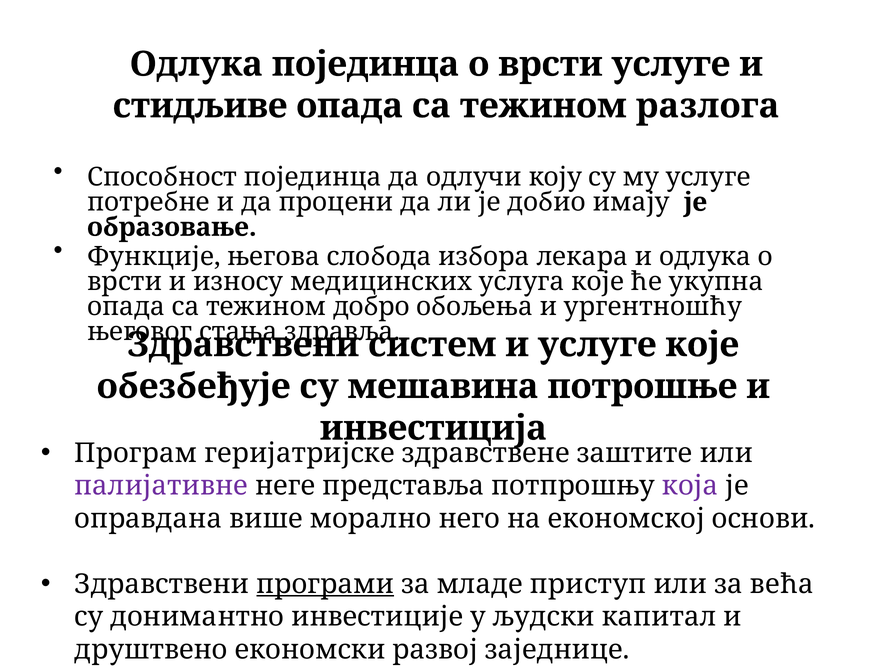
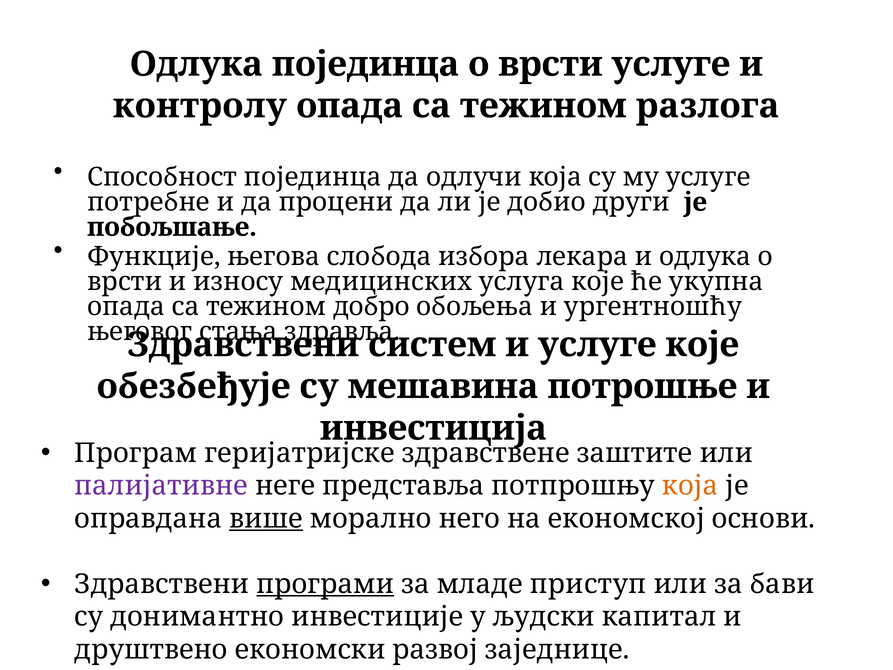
стидљиве: стидљиве -> контролу
одлучи коју: коју -> која
имају: имају -> други
образовање: образовање -> побољшање
која at (690, 486) colour: purple -> orange
више underline: none -> present
већа: већа -> бави
